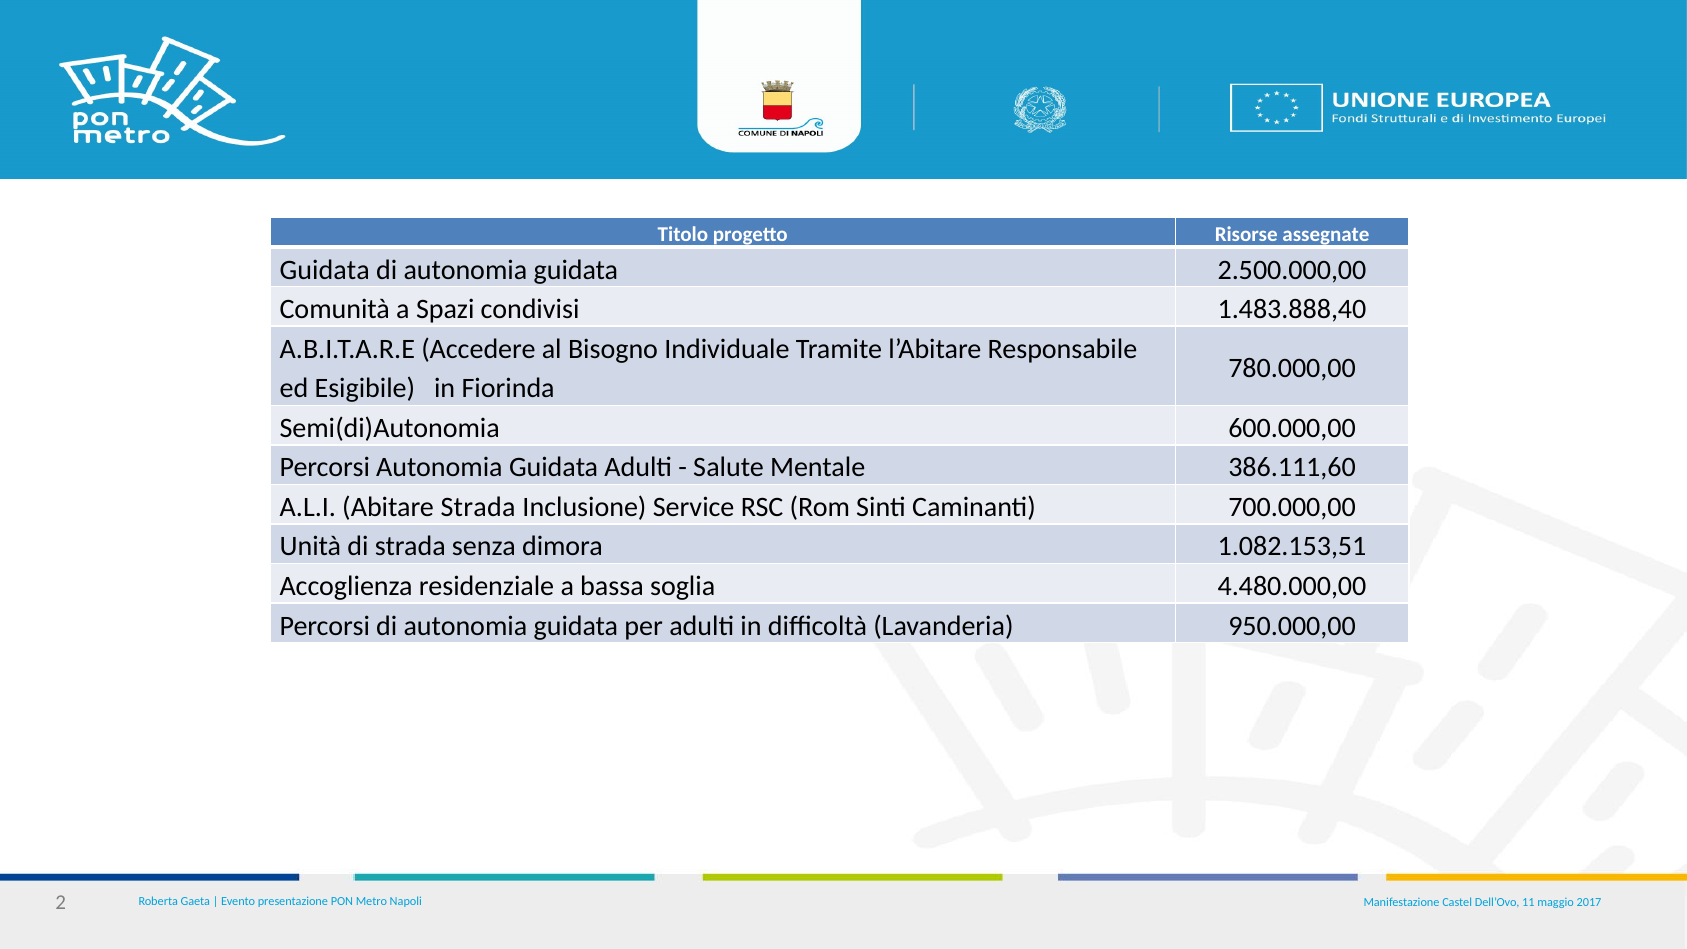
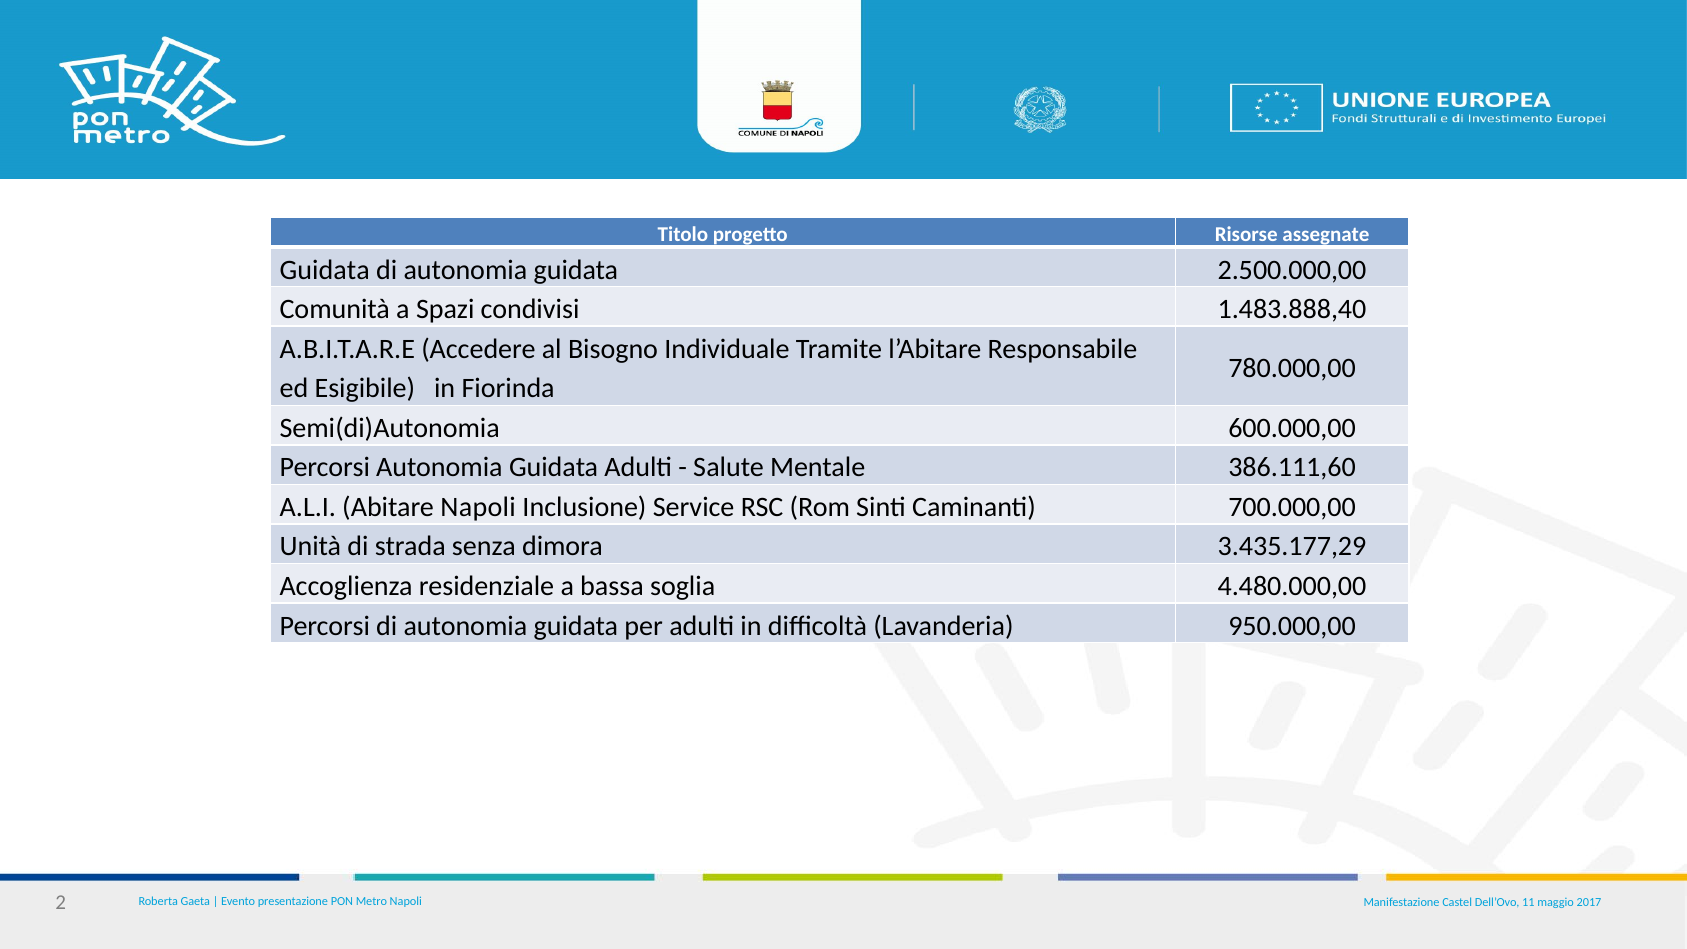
Abitare Strada: Strada -> Napoli
1.082.153,51: 1.082.153,51 -> 3.435.177,29
